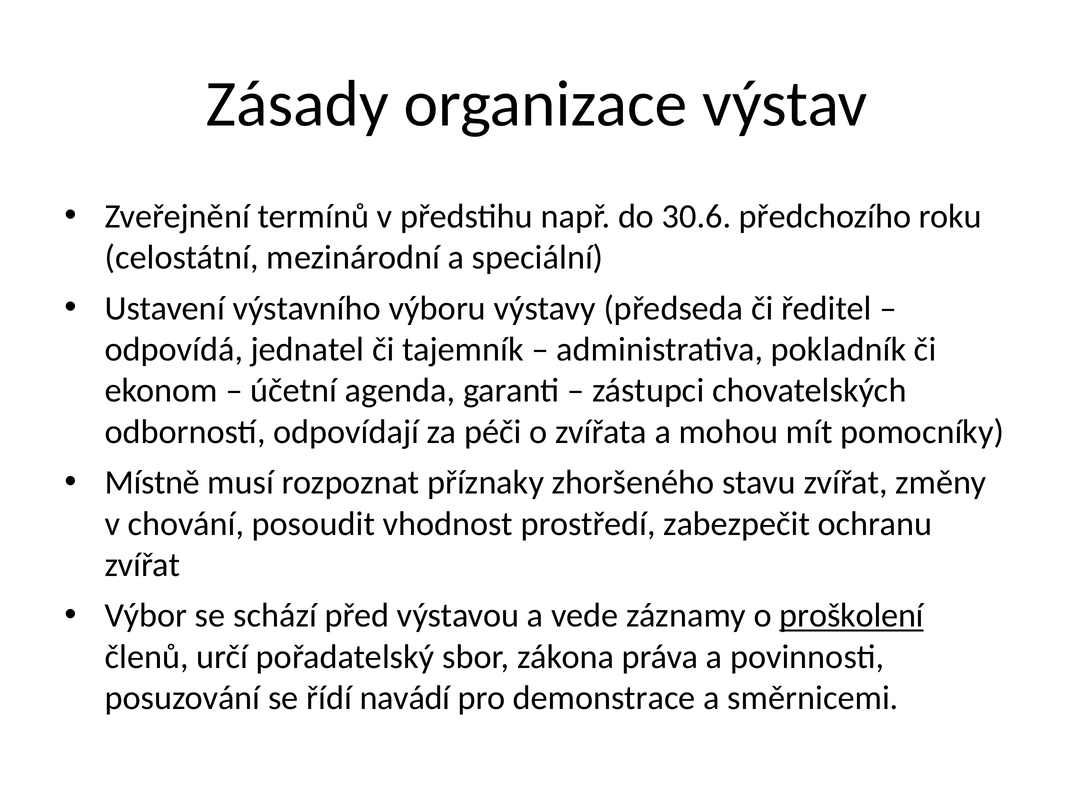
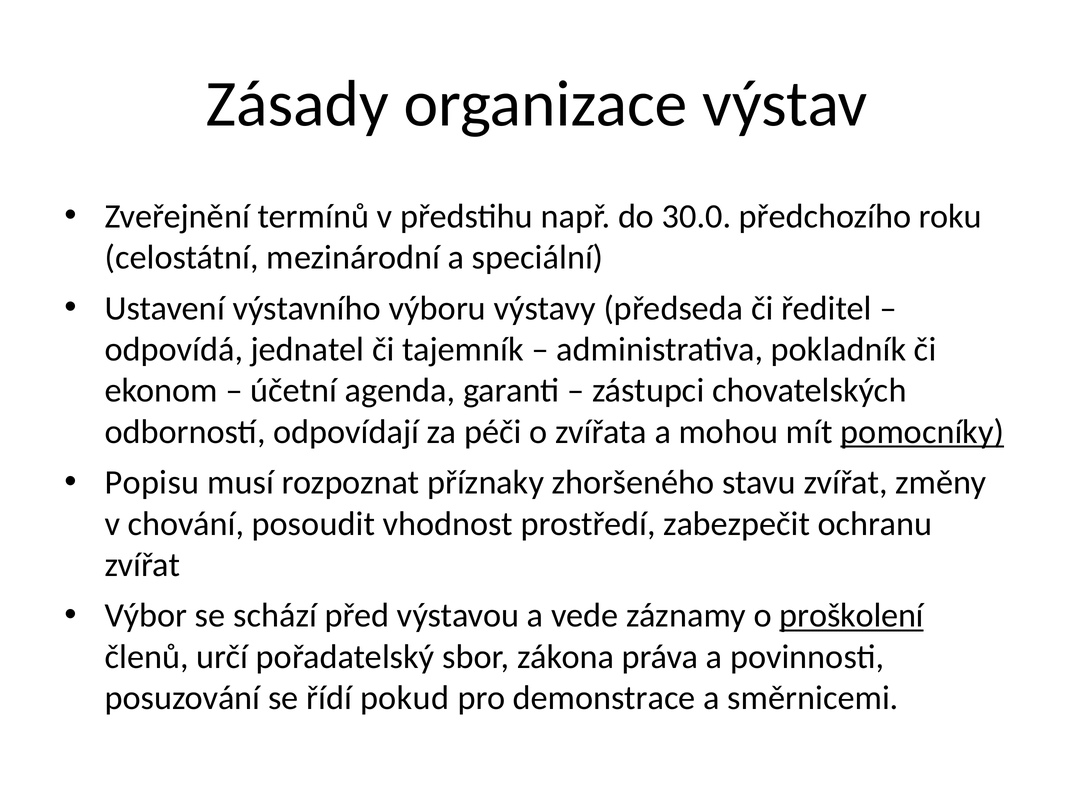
30.6: 30.6 -> 30.0
pomocníky underline: none -> present
Místně: Místně -> Popisu
navádí: navádí -> pokud
